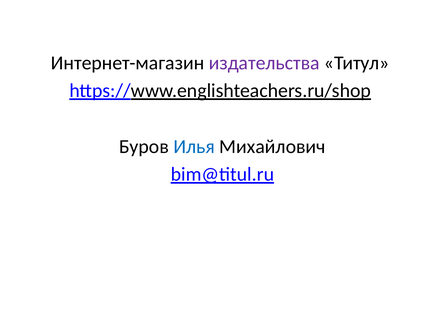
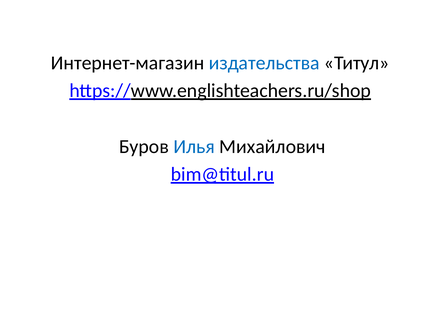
издательства colour: purple -> blue
